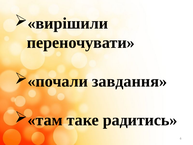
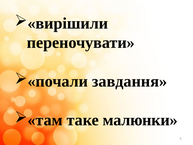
радитись: радитись -> малюнки
